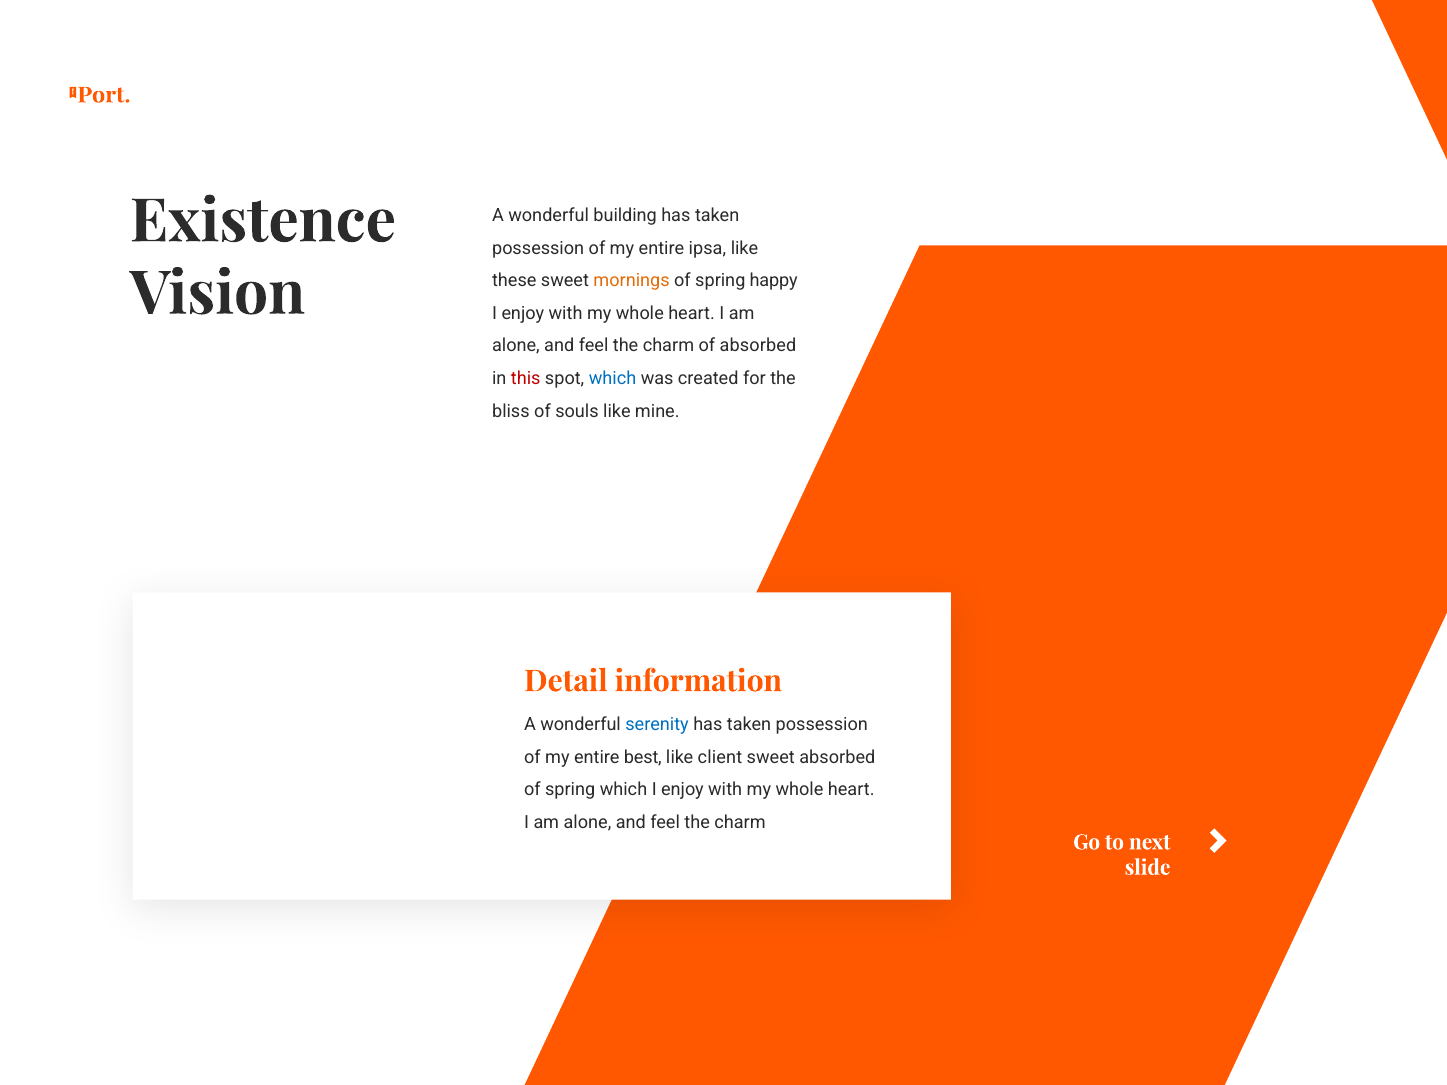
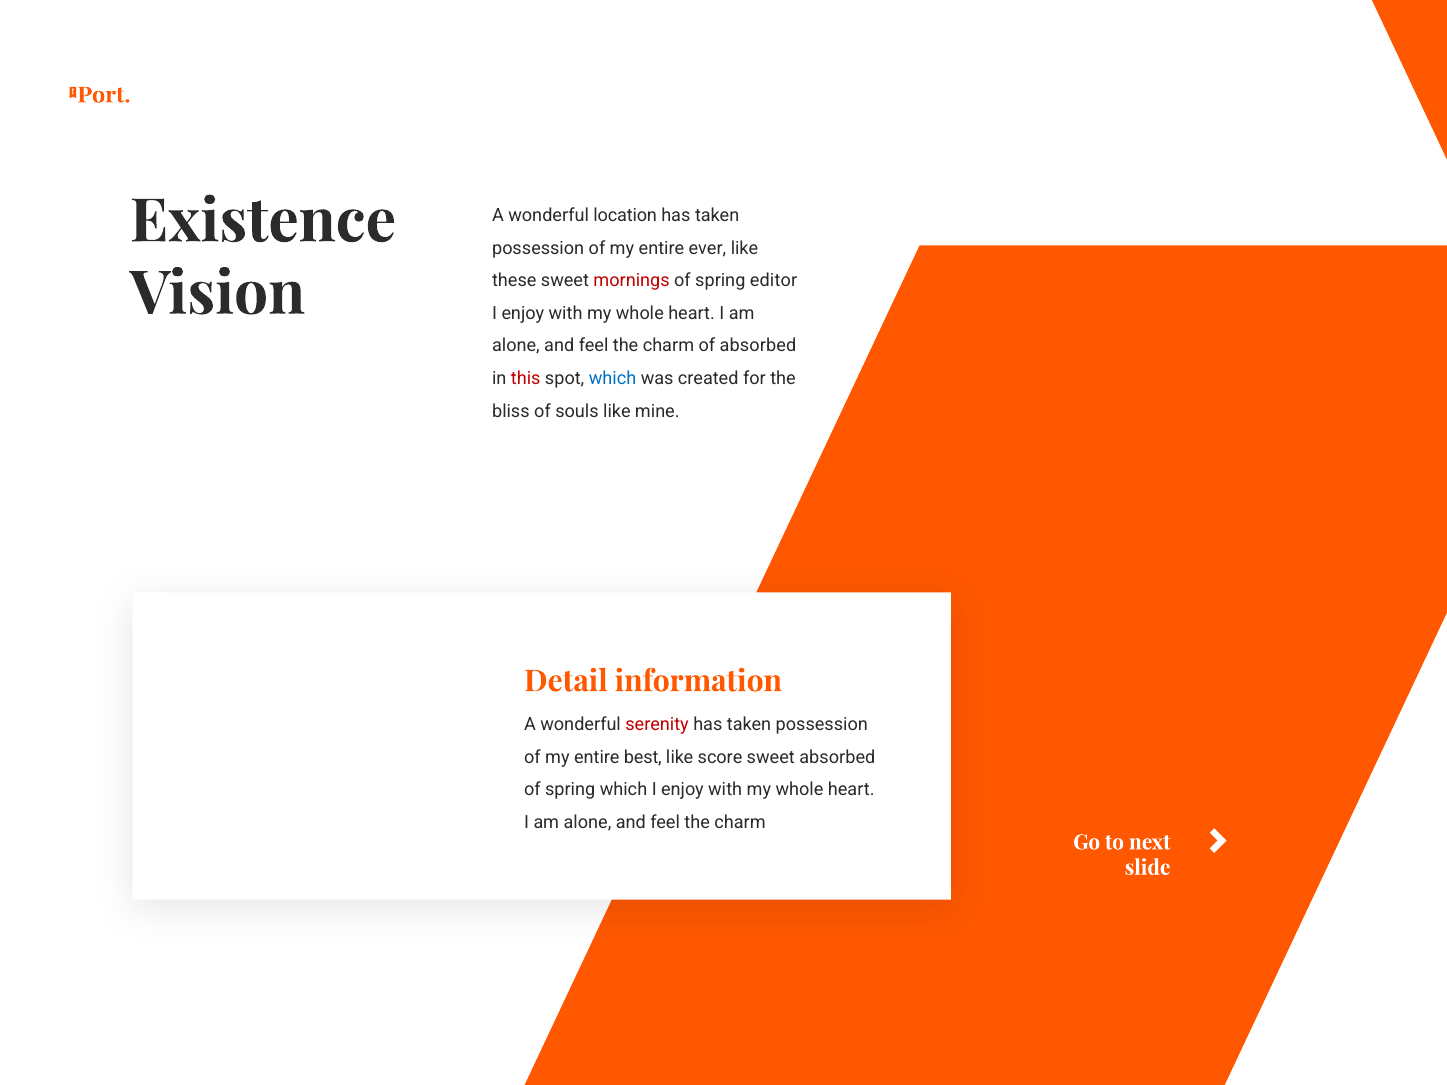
building: building -> location
ipsa: ipsa -> ever
mornings colour: orange -> red
happy: happy -> editor
serenity colour: blue -> red
client: client -> score
